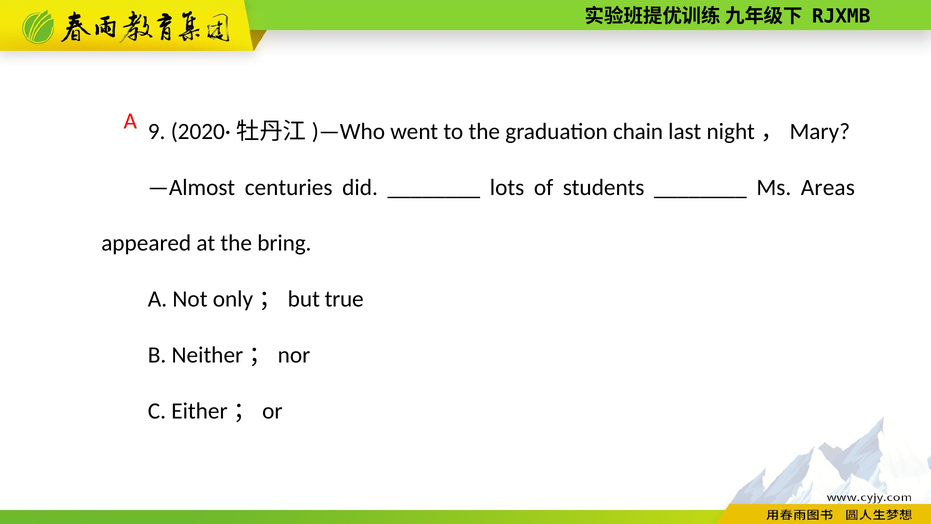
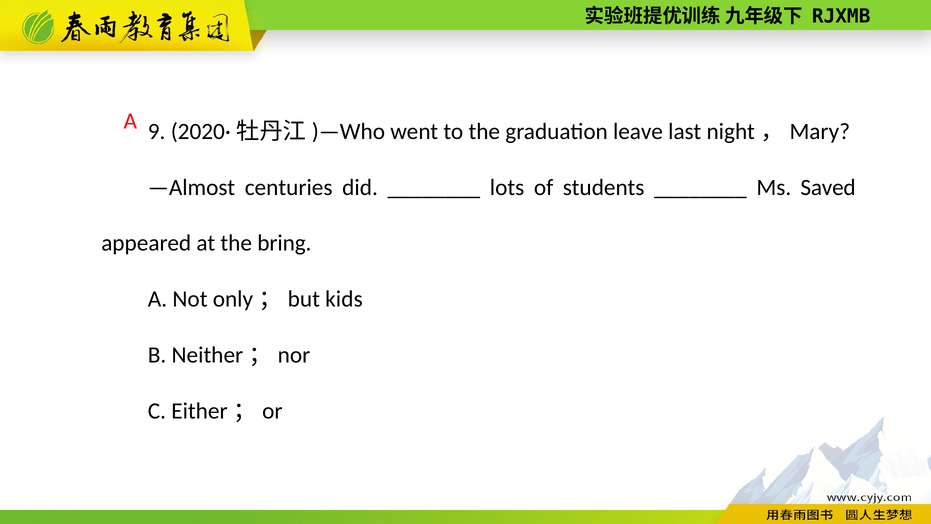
chain: chain -> leave
Areas: Areas -> Saved
true: true -> kids
